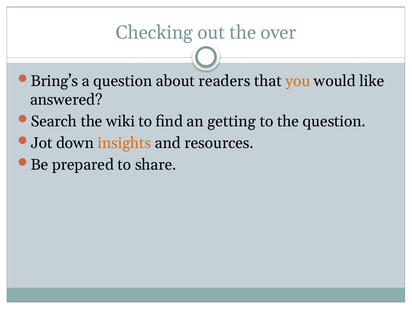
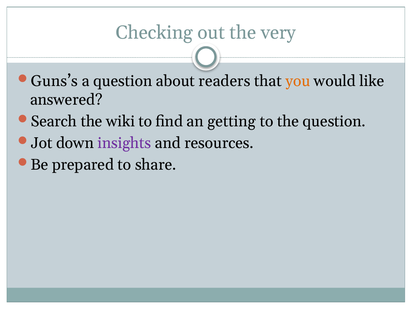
over: over -> very
Bring’s: Bring’s -> Guns’s
insights colour: orange -> purple
